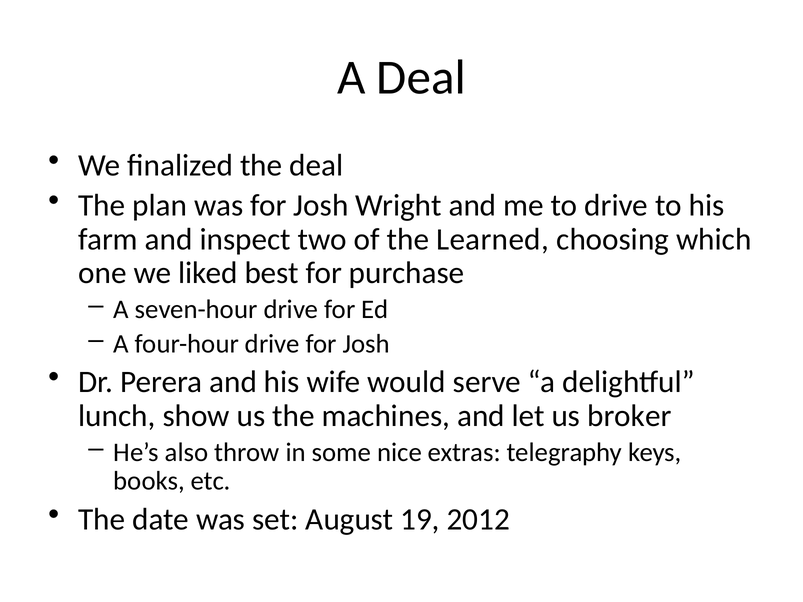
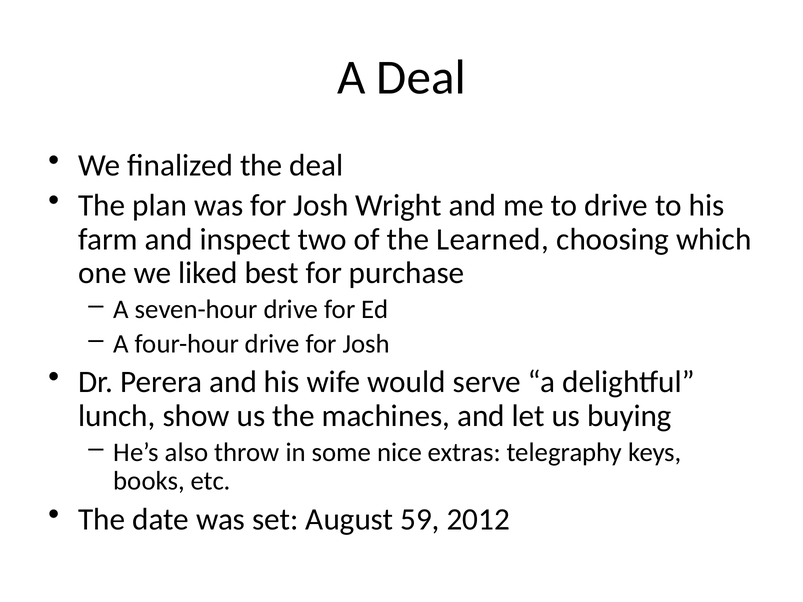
broker: broker -> buying
19: 19 -> 59
